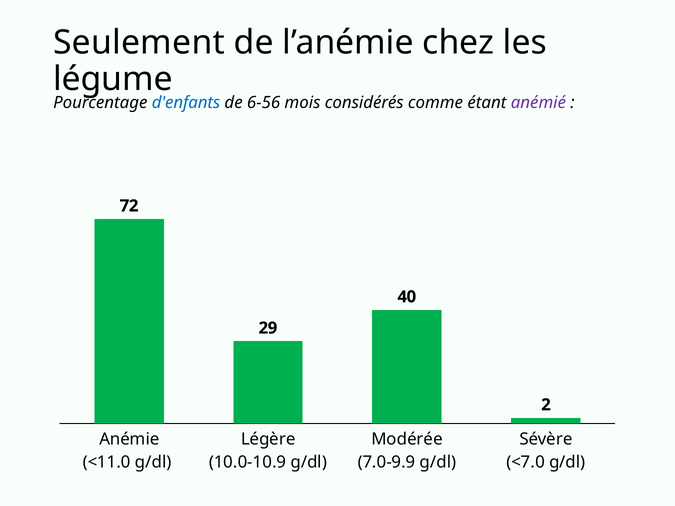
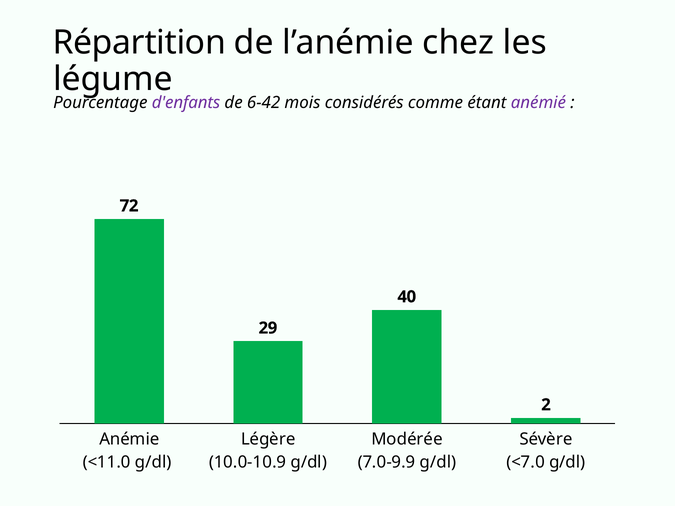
Seulement: Seulement -> Répartition
d'enfants colour: blue -> purple
6-56: 6-56 -> 6-42
